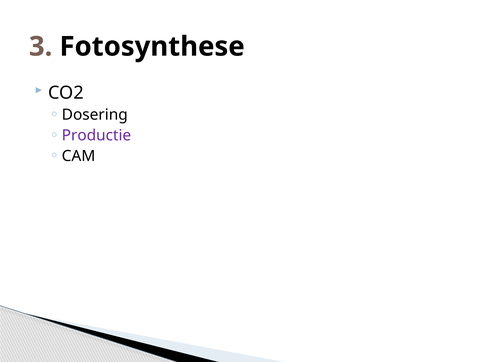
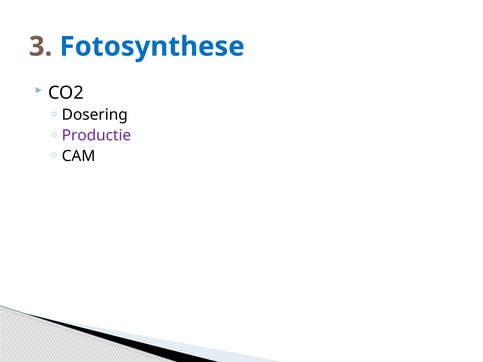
Fotosynthese colour: black -> blue
